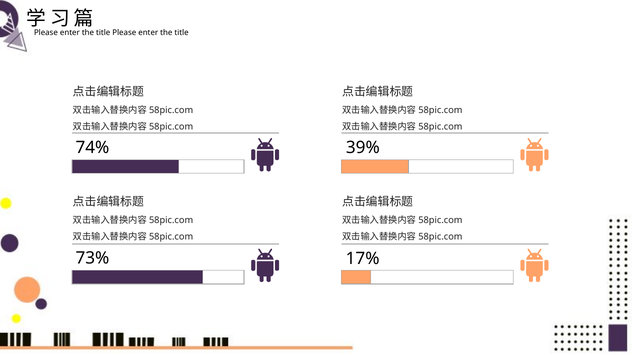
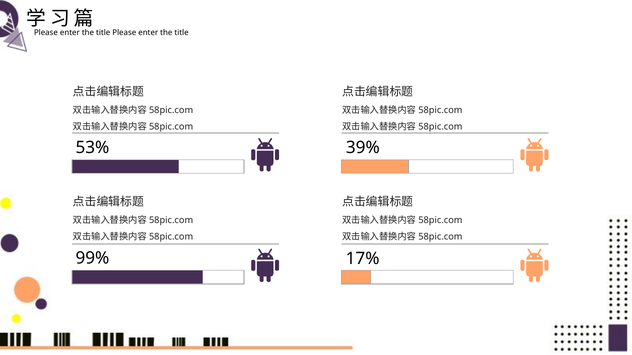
74%: 74% -> 53%
73%: 73% -> 99%
